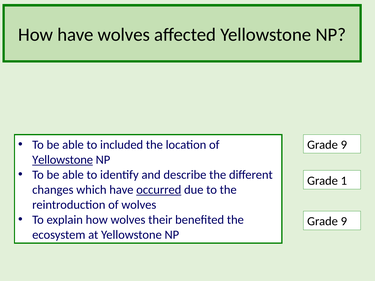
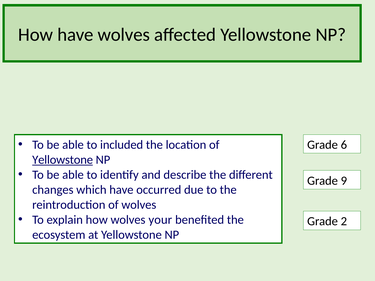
9 at (344, 145): 9 -> 6
1: 1 -> 9
occurred underline: present -> none
their: their -> your
9 at (344, 222): 9 -> 2
